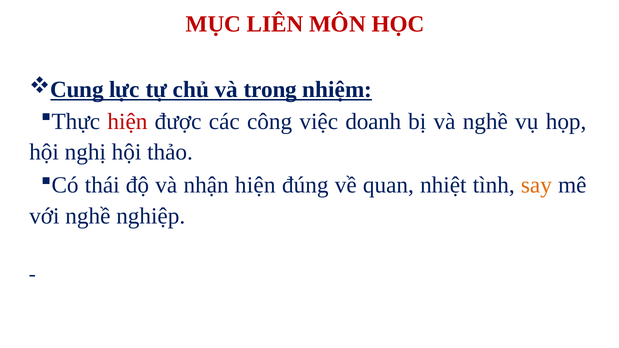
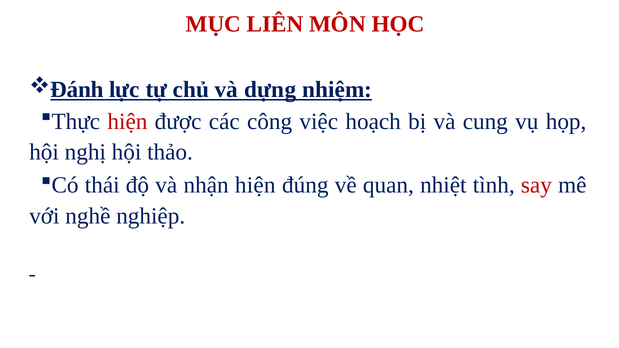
Cung: Cung -> Đánh
trong: trong -> dựng
doanh: doanh -> hoạch
và nghề: nghề -> cung
say colour: orange -> red
